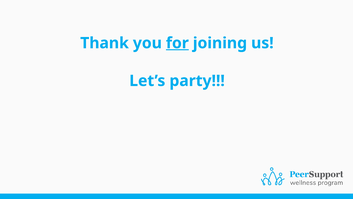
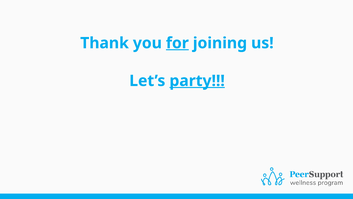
party underline: none -> present
